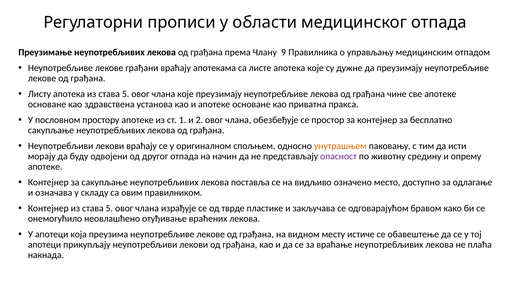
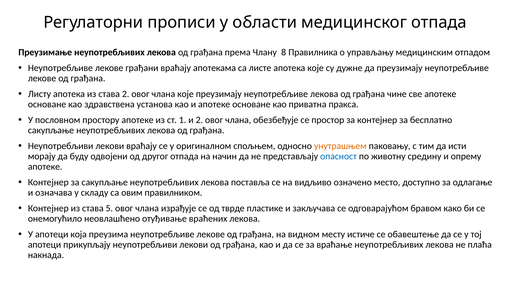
9: 9 -> 8
апотека из става 5: 5 -> 2
опасност colour: purple -> blue
